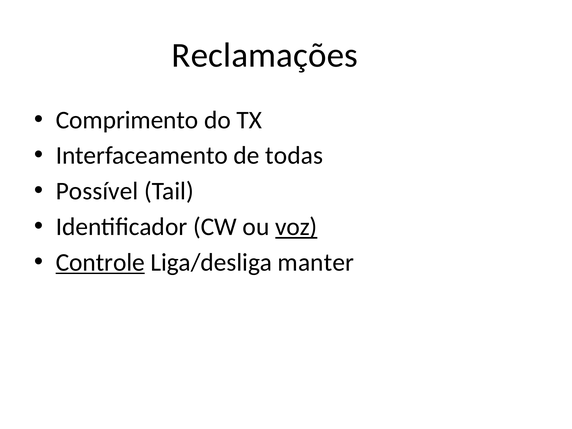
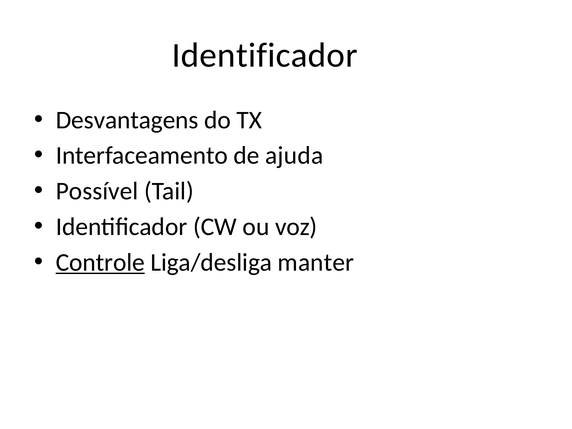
Reclamações at (265, 55): Reclamações -> Identificador
Comprimento: Comprimento -> Desvantagens
todas: todas -> ajuda
voz underline: present -> none
